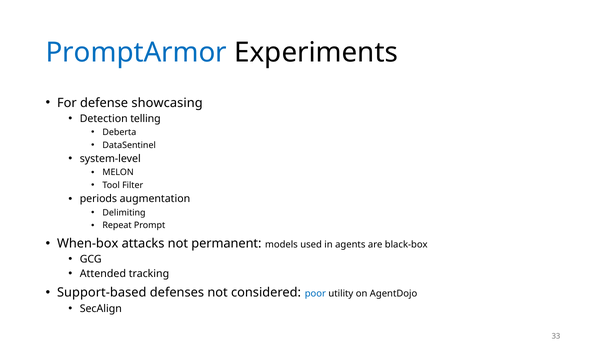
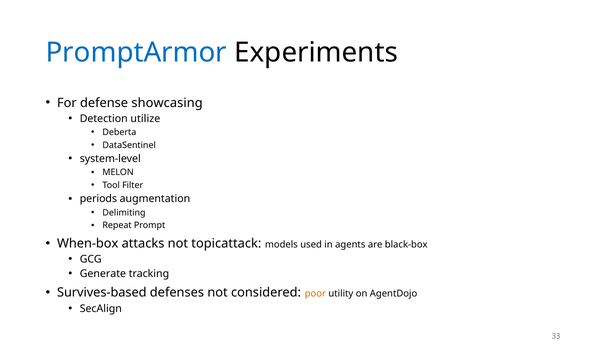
telling: telling -> utilize
permanent: permanent -> topicattack
Attended: Attended -> Generate
Support-based: Support-based -> Survives-based
poor colour: blue -> orange
